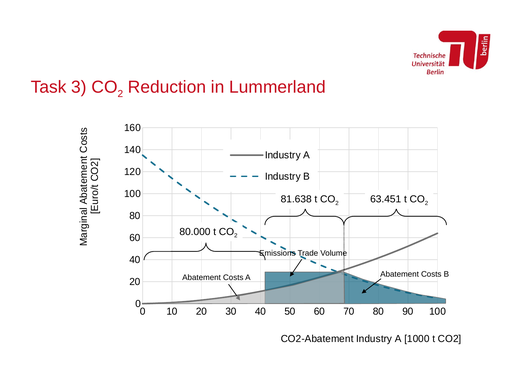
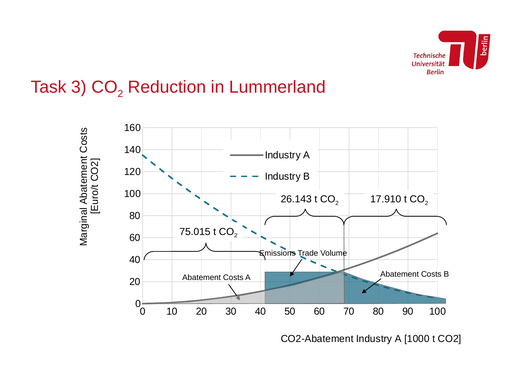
81.638: 81.638 -> 26.143
63.451: 63.451 -> 17.910
80.000: 80.000 -> 75.015
